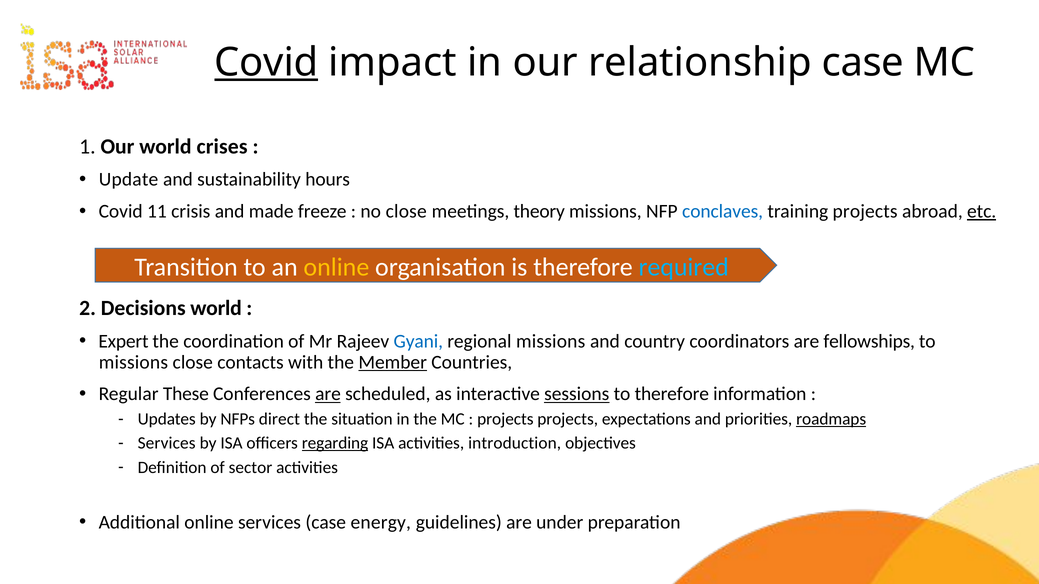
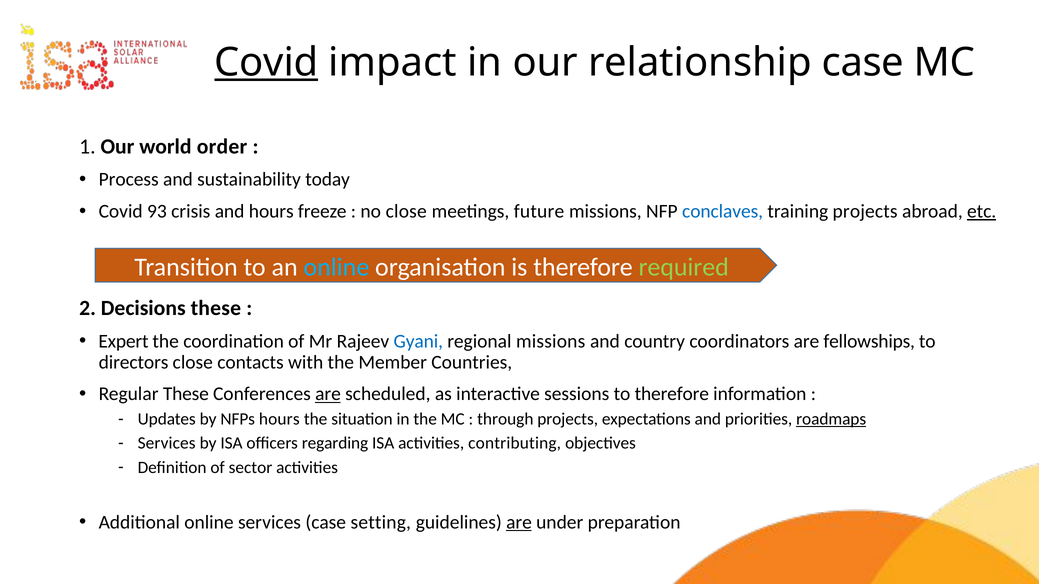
crises: crises -> order
Update: Update -> Process
hours: hours -> today
11: 11 -> 93
and made: made -> hours
theory: theory -> future
online at (336, 267) colour: yellow -> light blue
required colour: light blue -> light green
Decisions world: world -> these
missions at (133, 362): missions -> directors
Member underline: present -> none
sessions underline: present -> none
NFPs direct: direct -> hours
projects at (505, 420): projects -> through
regarding underline: present -> none
introduction: introduction -> contributing
energy: energy -> setting
are at (519, 522) underline: none -> present
